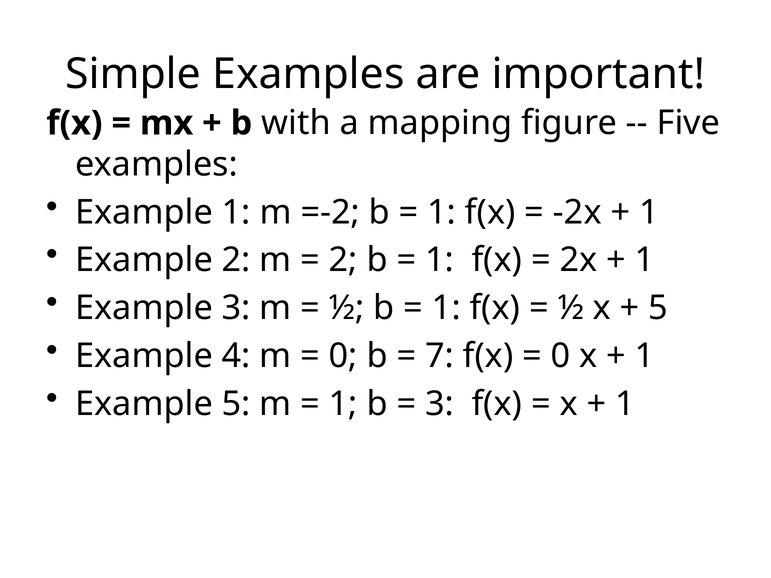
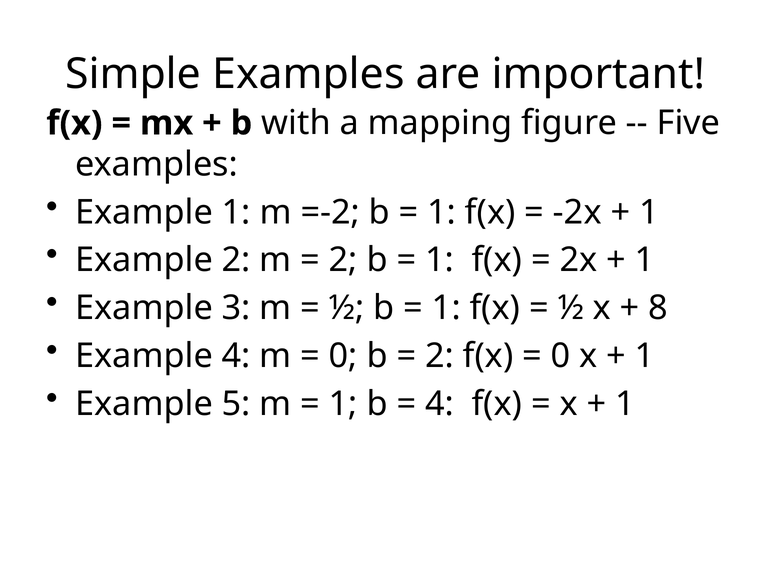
5 at (658, 308): 5 -> 8
7 at (439, 356): 7 -> 2
3 at (439, 404): 3 -> 4
